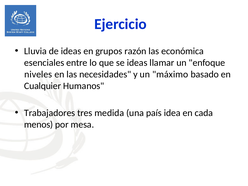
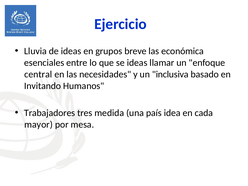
razón: razón -> breve
niveles: niveles -> central
máximo: máximo -> inclusiva
Cualquier: Cualquier -> Invitando
menos: menos -> mayor
